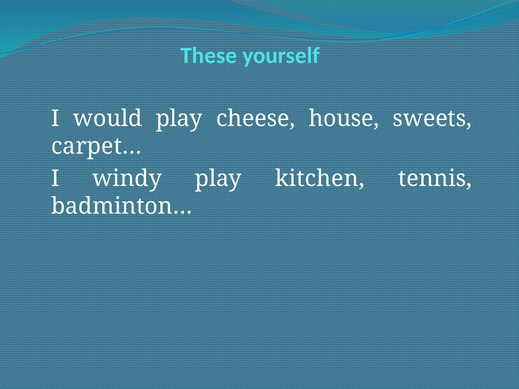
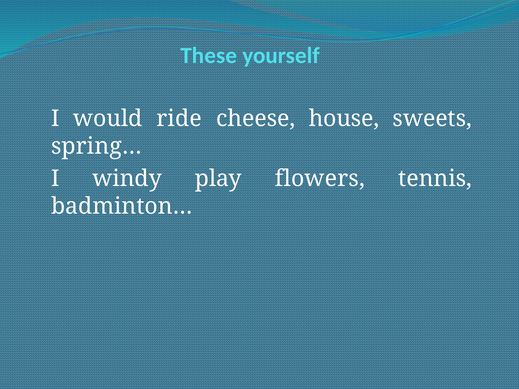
would play: play -> ride
carpet…: carpet… -> spring…
kitchen: kitchen -> flowers
